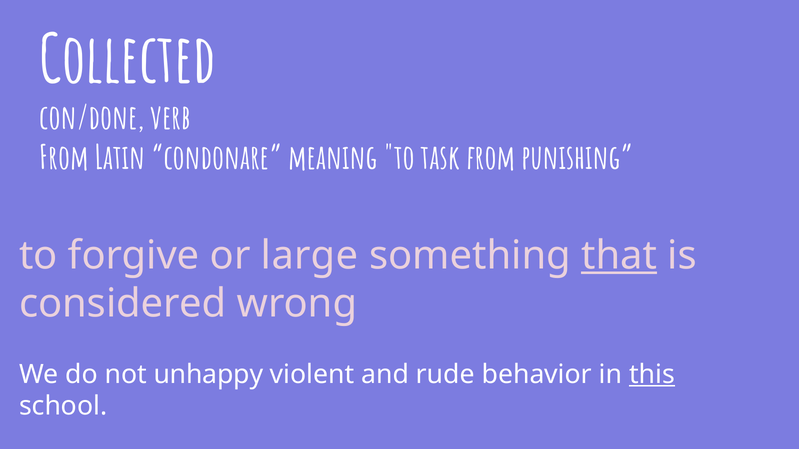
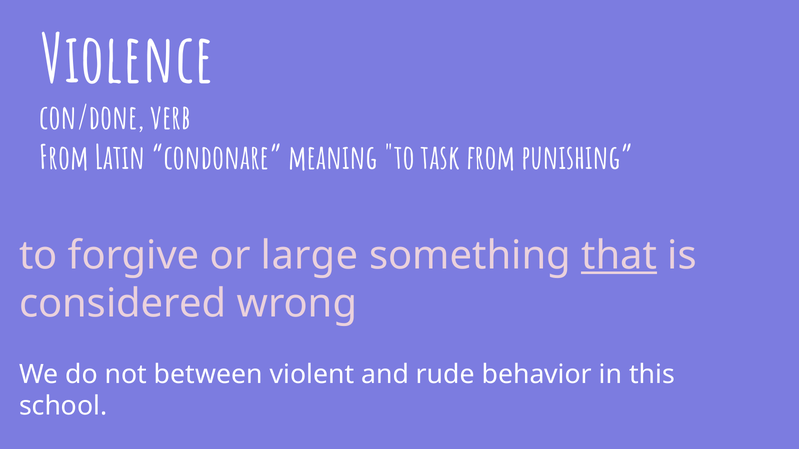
Collected: Collected -> Violence
unhappy: unhappy -> between
this underline: present -> none
